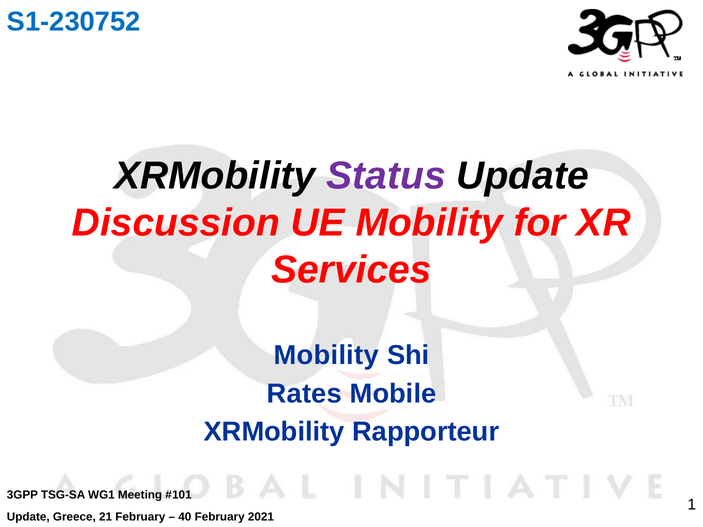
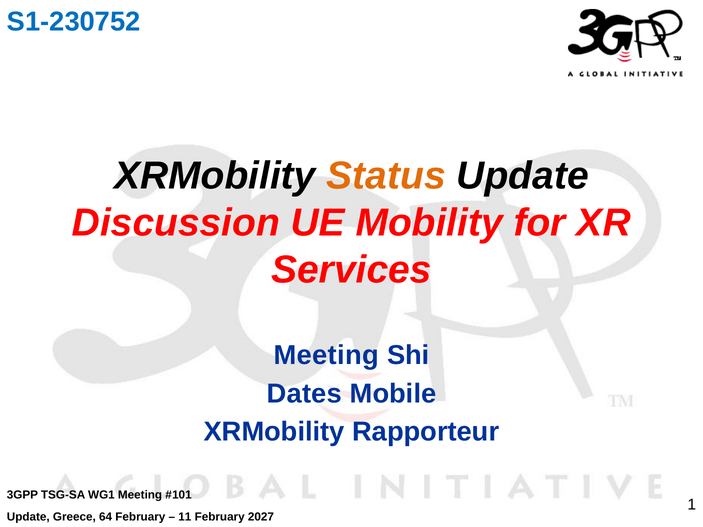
Status colour: purple -> orange
Mobility at (326, 355): Mobility -> Meeting
Rates: Rates -> Dates
21: 21 -> 64
40: 40 -> 11
2021: 2021 -> 2027
